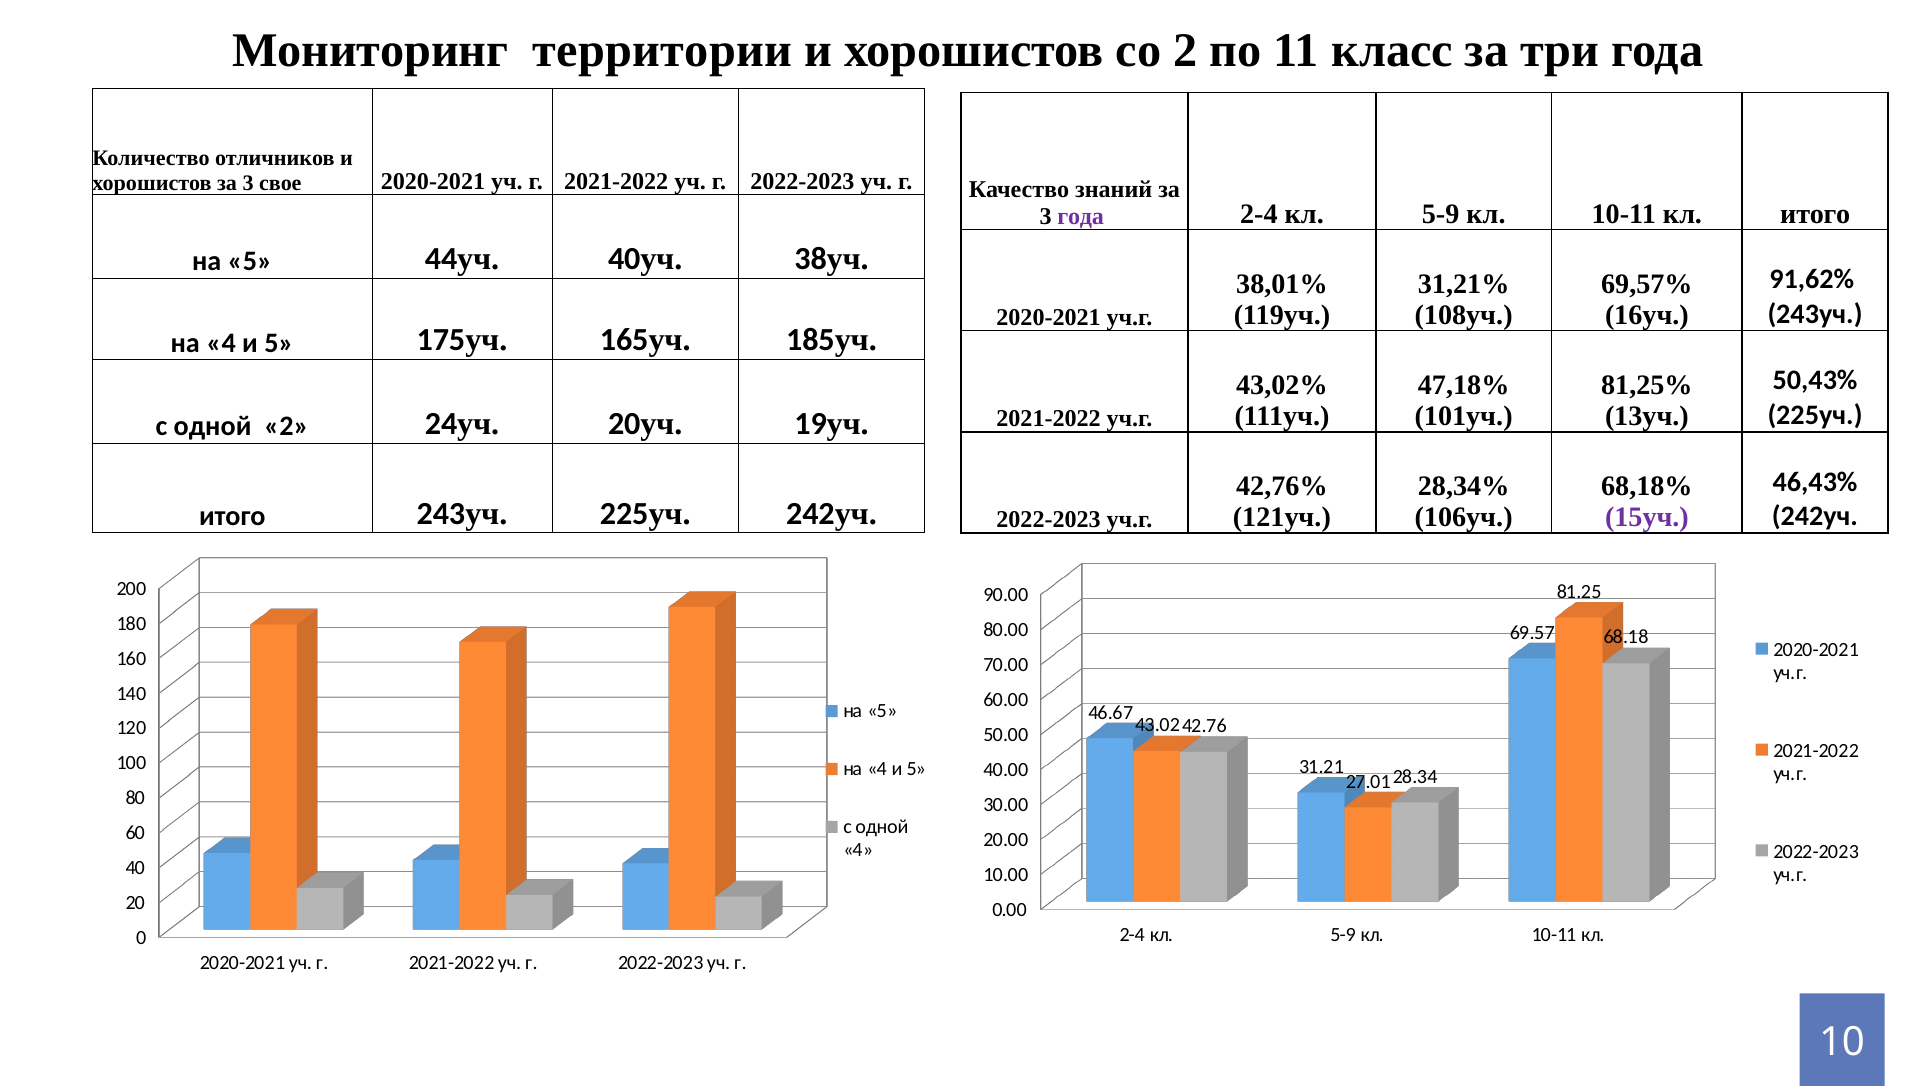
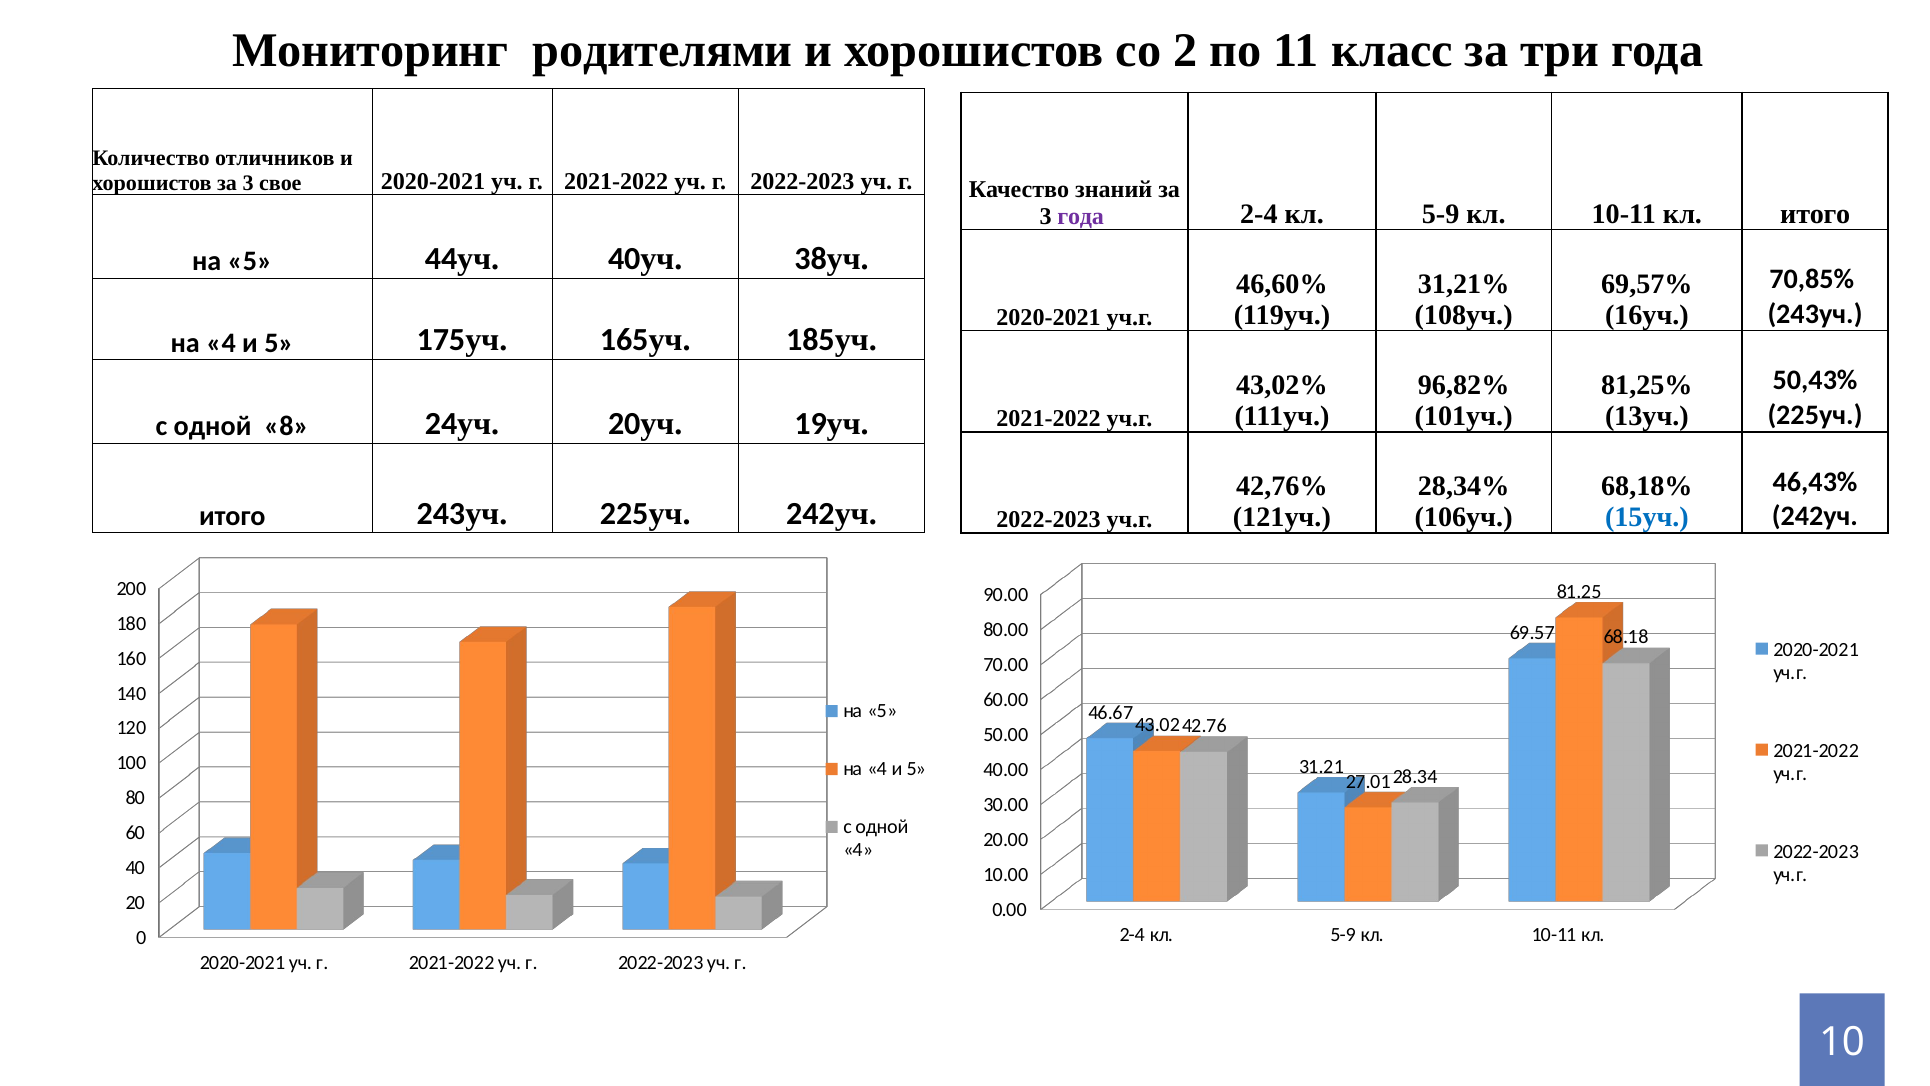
территории: территории -> родителями
91,62%: 91,62% -> 70,85%
38,01%: 38,01% -> 46,60%
47,18%: 47,18% -> 96,82%
одной 2: 2 -> 8
15уч colour: purple -> blue
